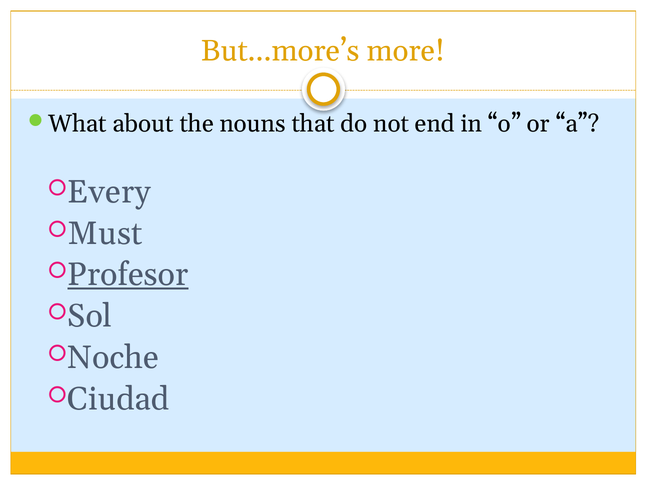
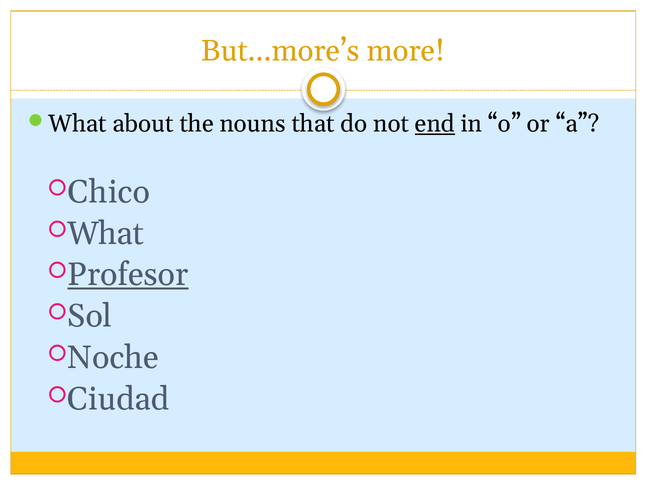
end underline: none -> present
Every: Every -> Chico
Must at (105, 234): Must -> What
